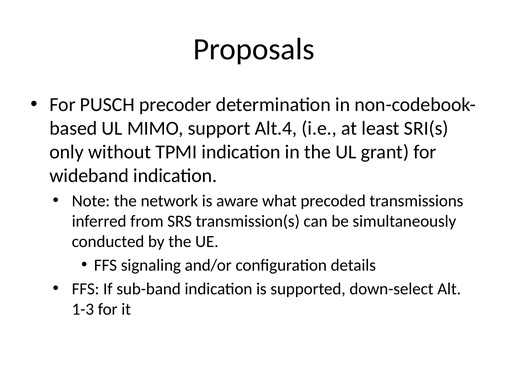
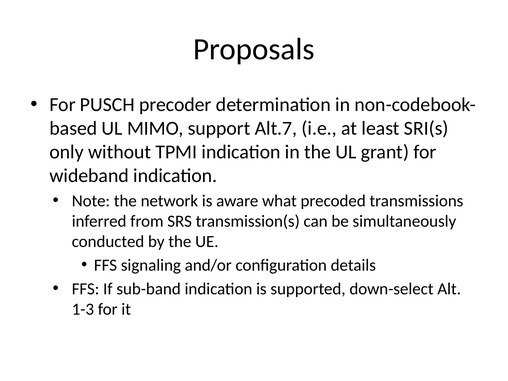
Alt.4: Alt.4 -> Alt.7
